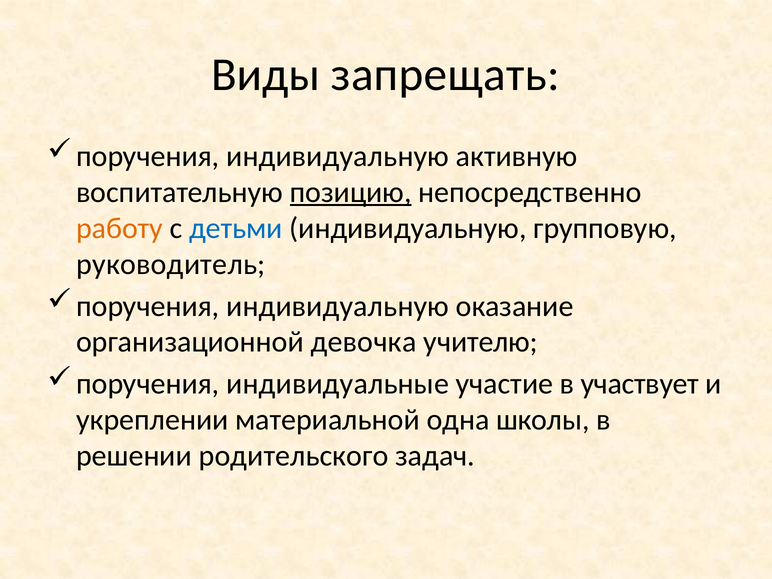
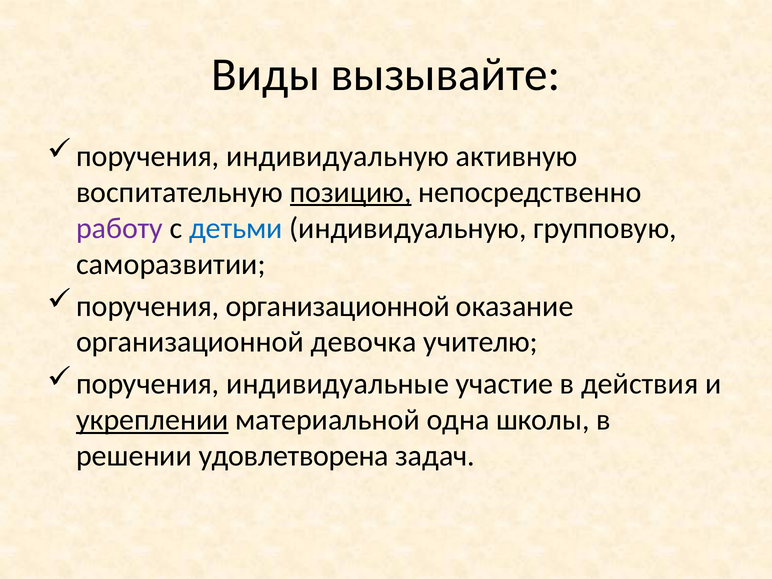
запрещать: запрещать -> вызывайте
работу colour: orange -> purple
руководитель: руководитель -> саморазвитии
индивидуальную at (338, 306): индивидуальную -> организационной
участвует: участвует -> действия
укреплении underline: none -> present
родительского: родительского -> удовлетворена
